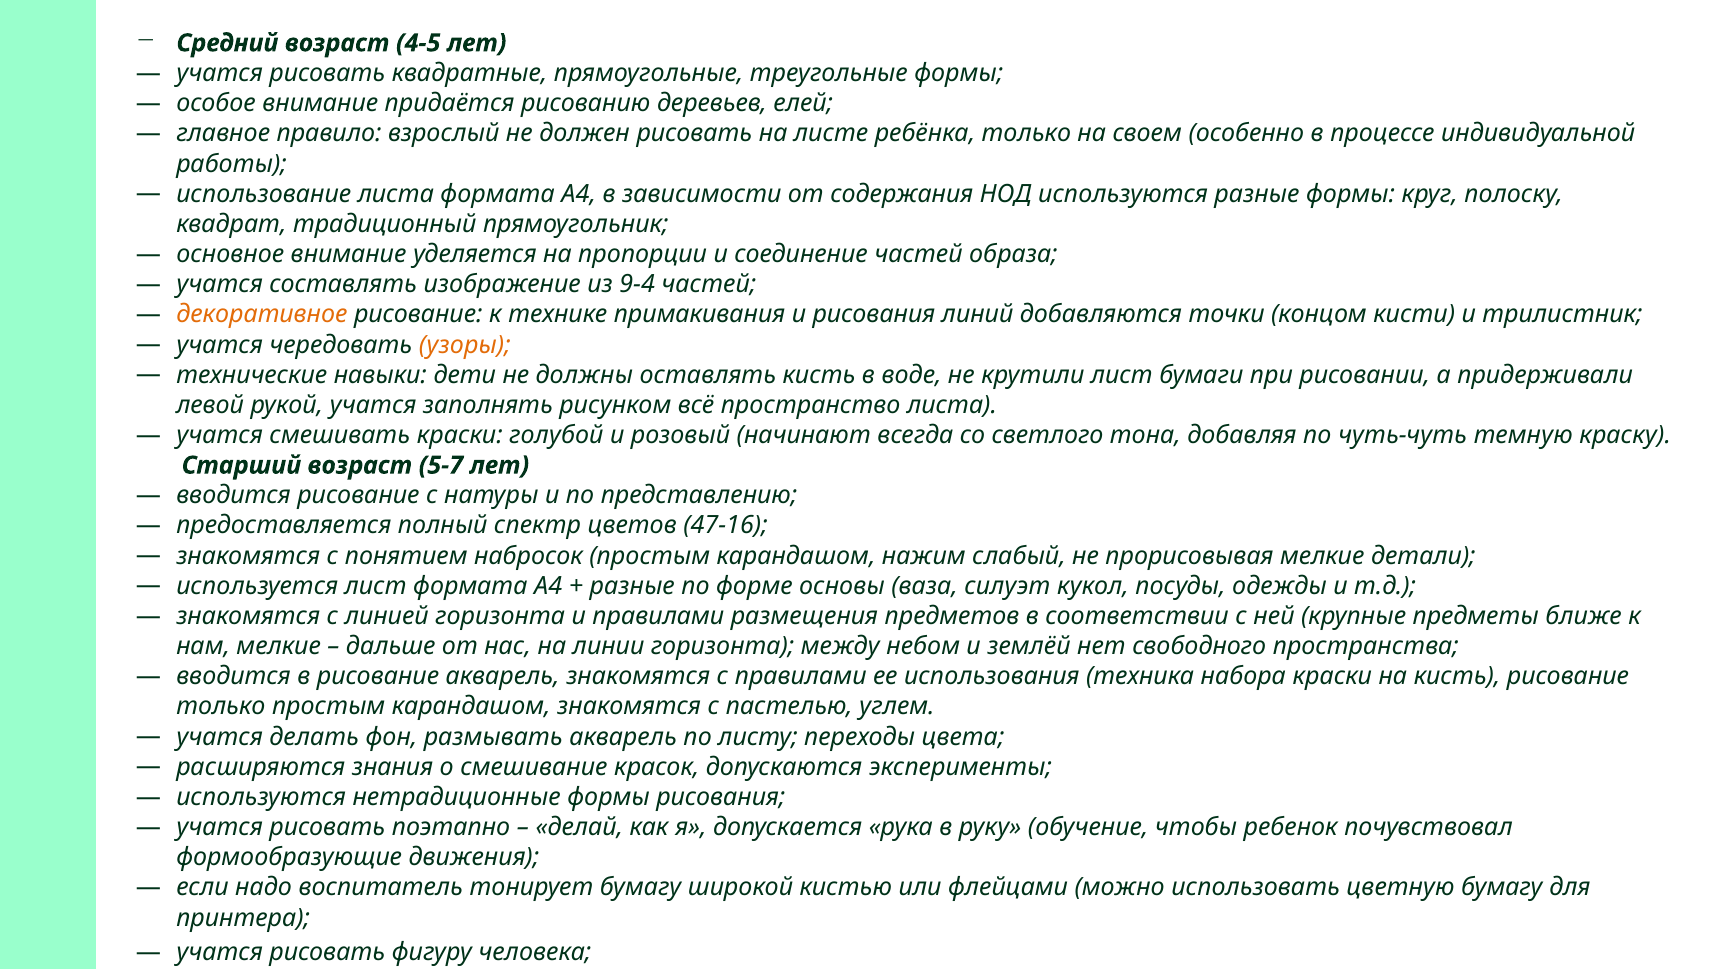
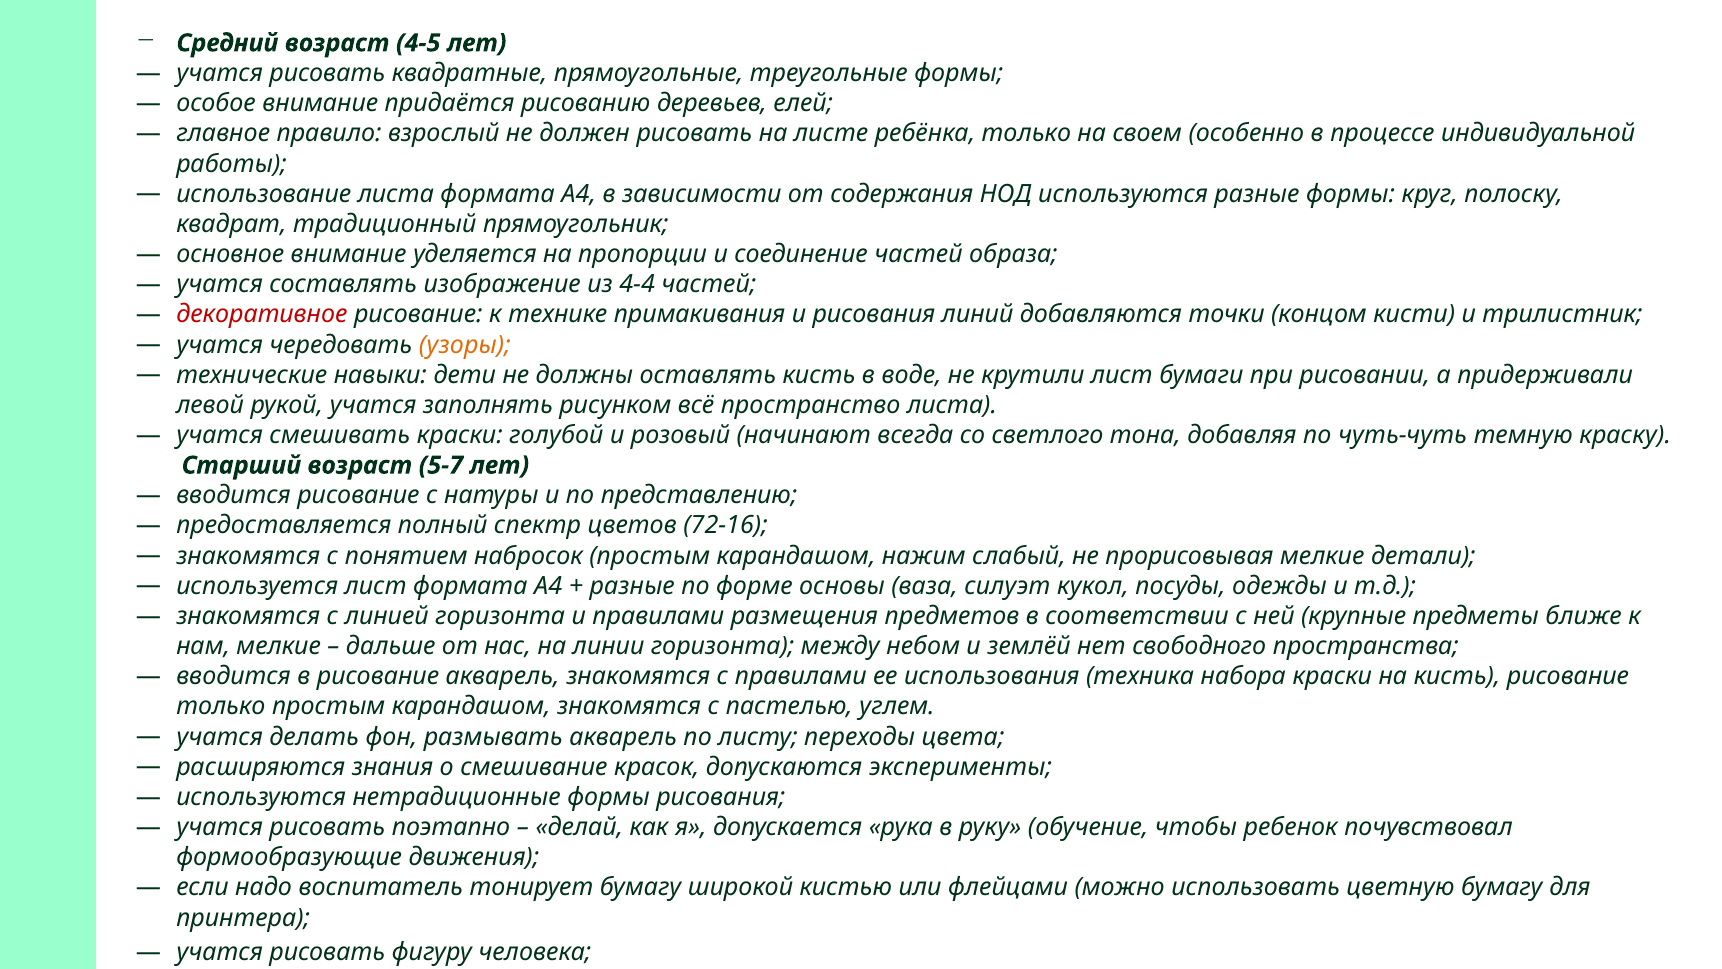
9-4: 9-4 -> 4-4
декоративное colour: orange -> red
47-16: 47-16 -> 72-16
